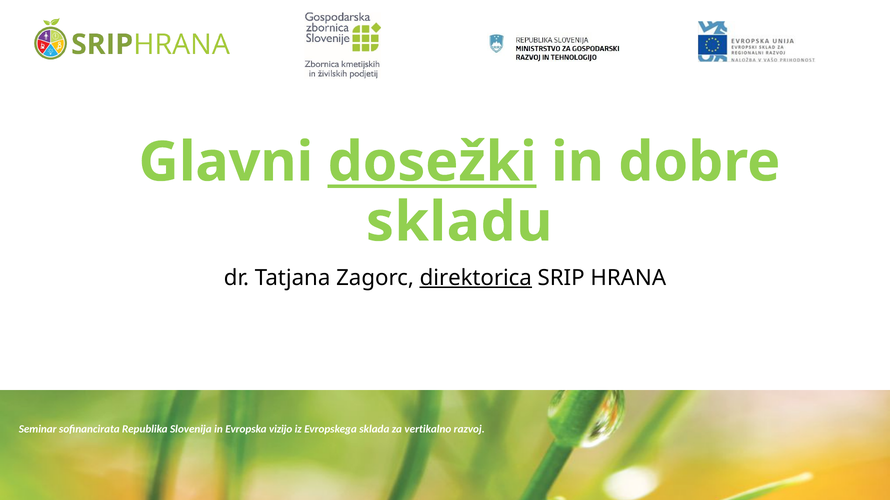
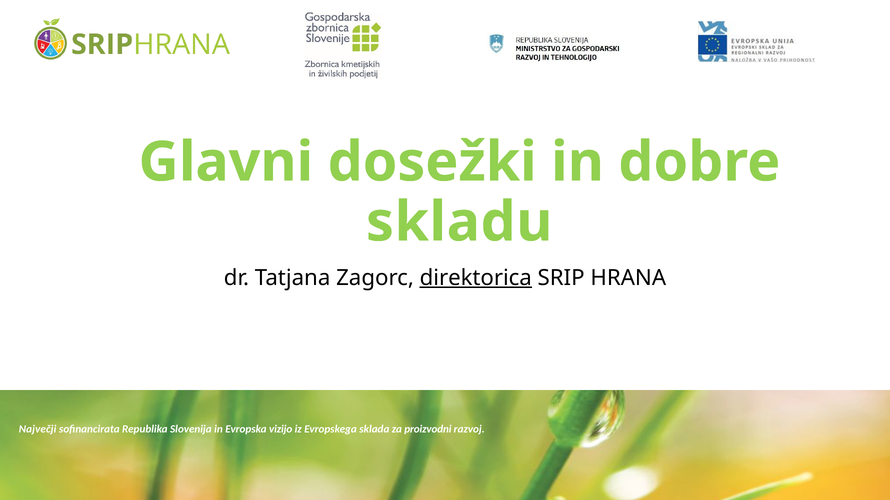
dosežki underline: present -> none
Seminar: Seminar -> Največji
vertikalno: vertikalno -> proizvodni
